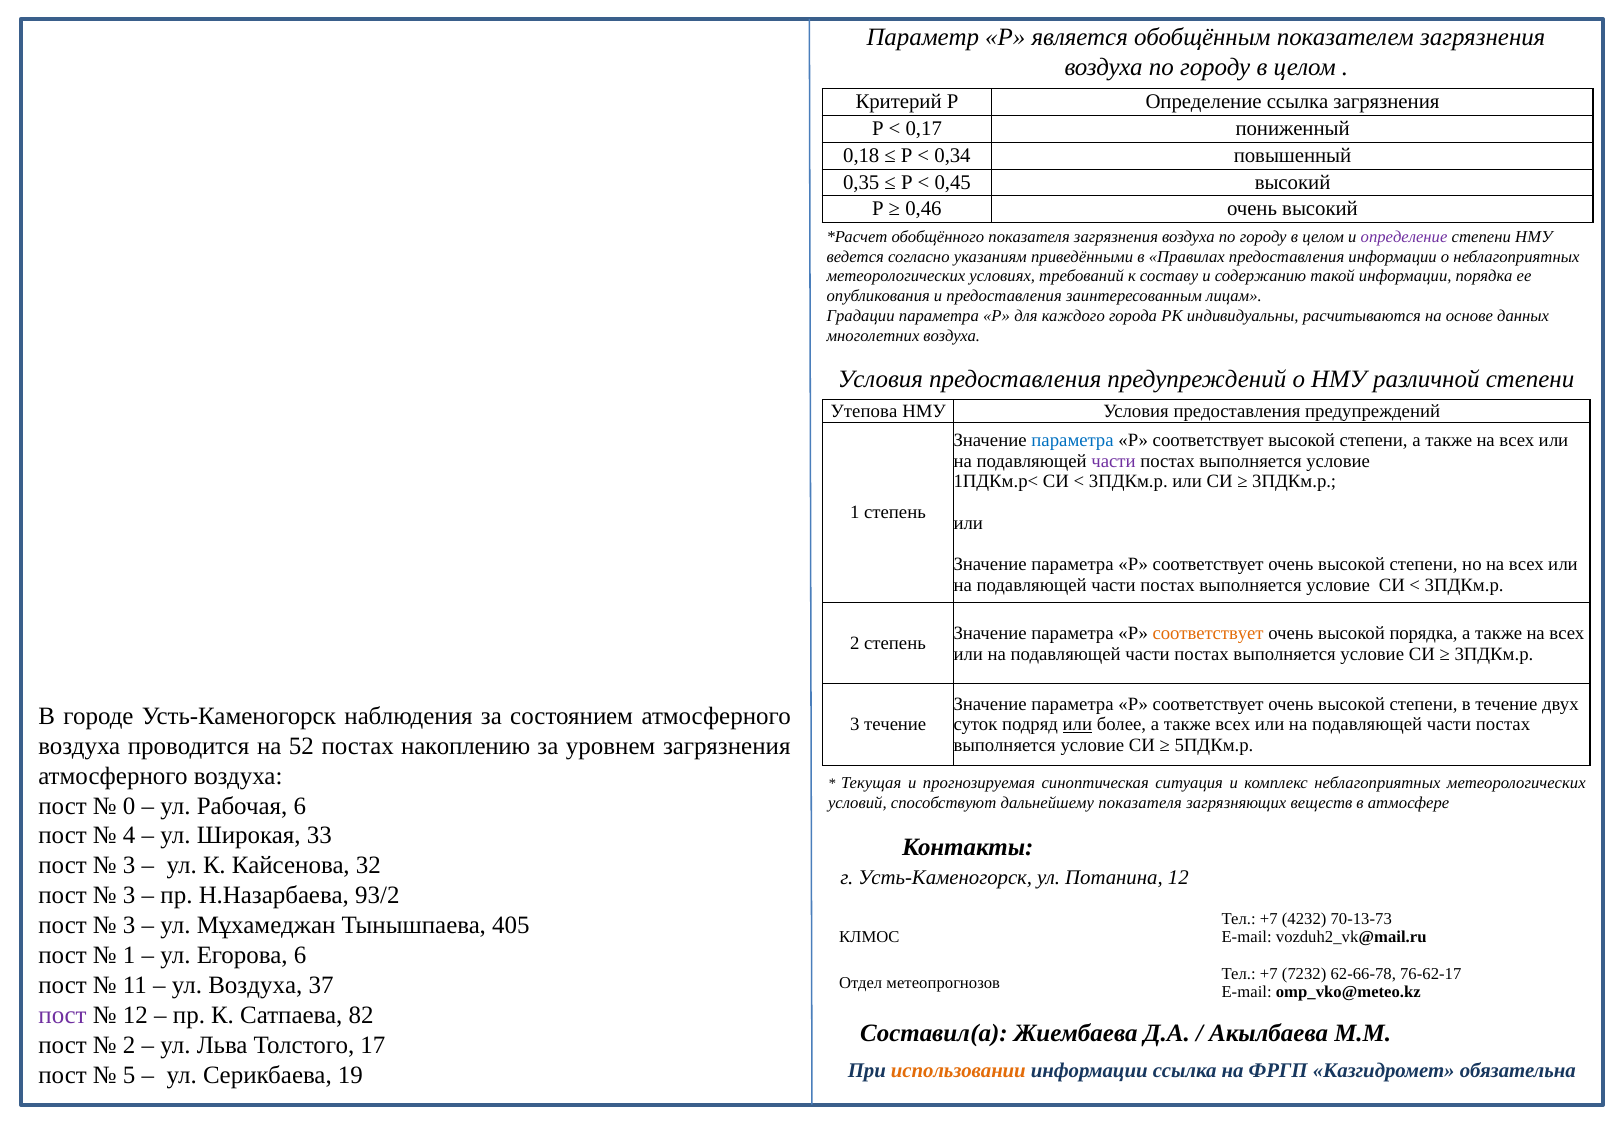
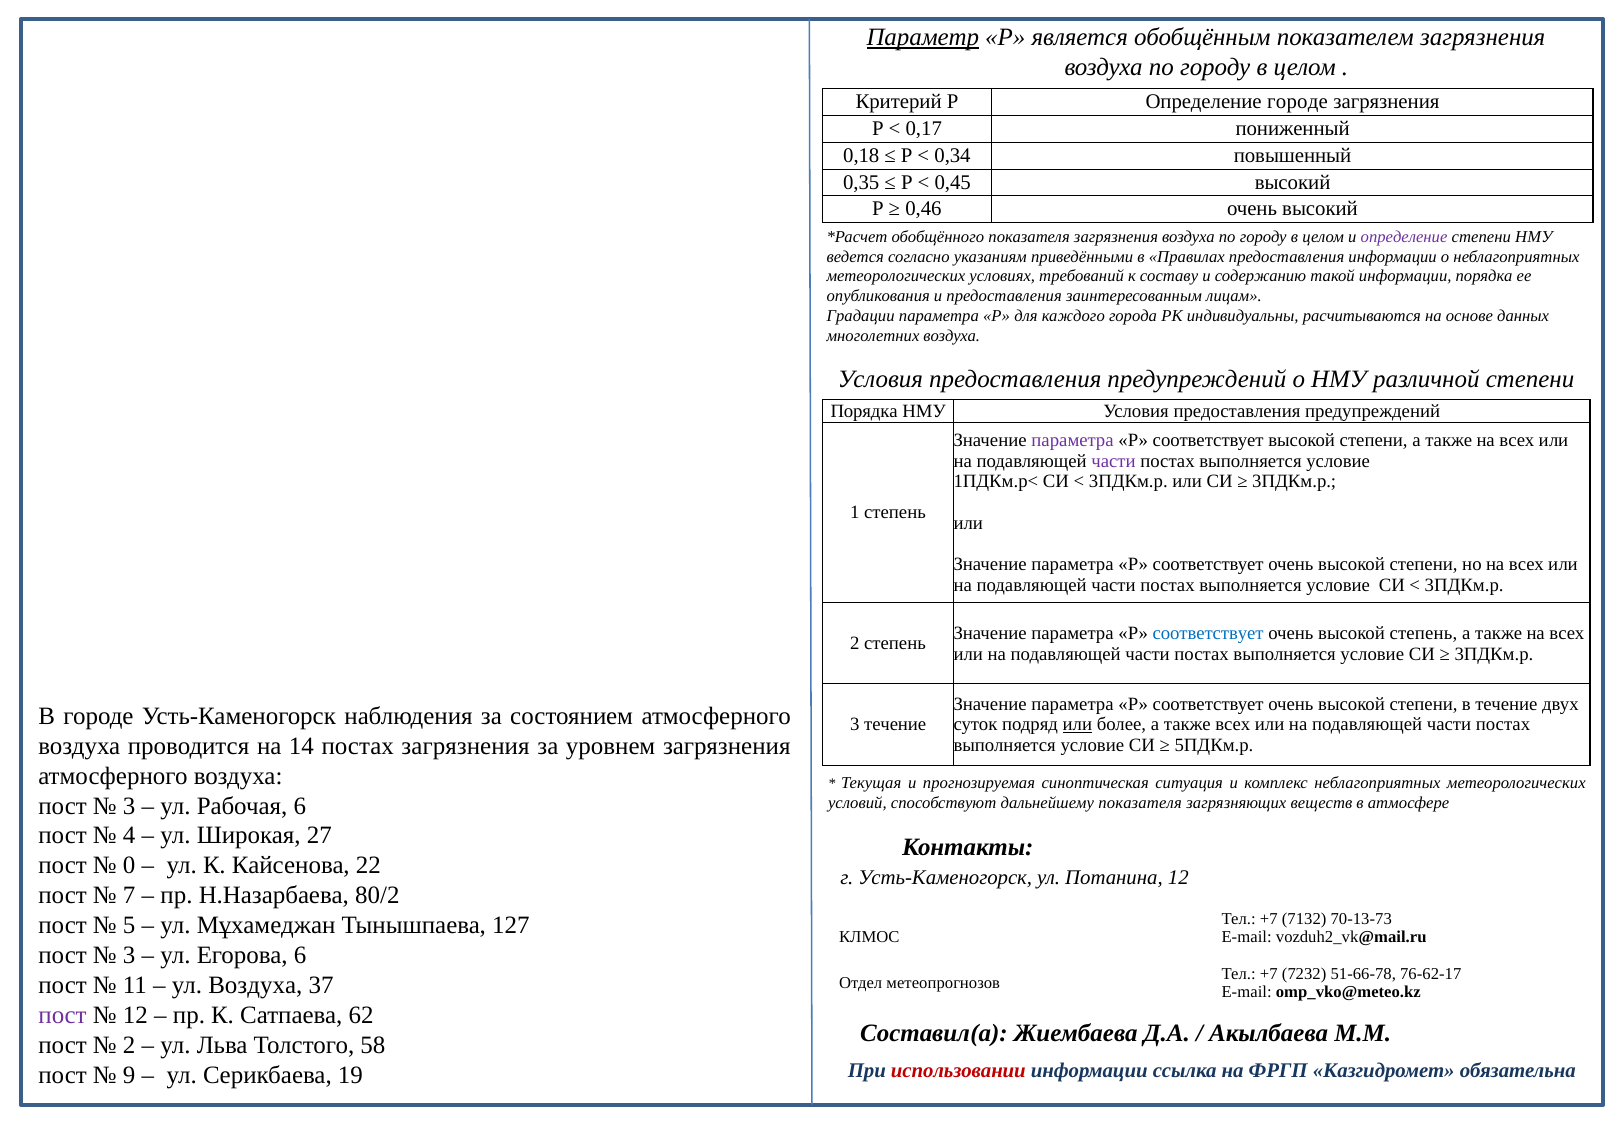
Параметр underline: none -> present
Определение ссылка: ссылка -> городе
Утепова at (864, 411): Утепова -> Порядка
параметра at (1073, 440) colour: blue -> purple
соответствует at (1208, 633) colour: orange -> blue
высокой порядка: порядка -> степень
52: 52 -> 14
постах накоплению: накоплению -> загрязнения
0 at (129, 806): 0 -> 3
33: 33 -> 27
3 at (129, 866): 3 -> 0
32: 32 -> 22
3 at (129, 896): 3 -> 7
93/2: 93/2 -> 80/2
4232: 4232 -> 7132
3 at (129, 926): 3 -> 5
405: 405 -> 127
1 at (129, 956): 1 -> 3
62-66-78: 62-66-78 -> 51-66-78
82: 82 -> 62
17: 17 -> 58
использовании colour: orange -> red
5: 5 -> 9
